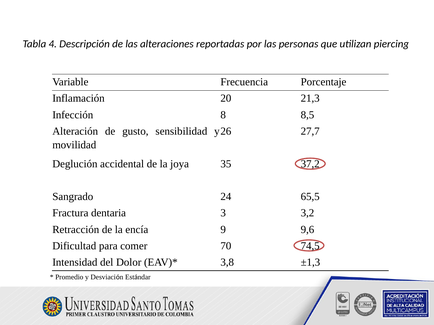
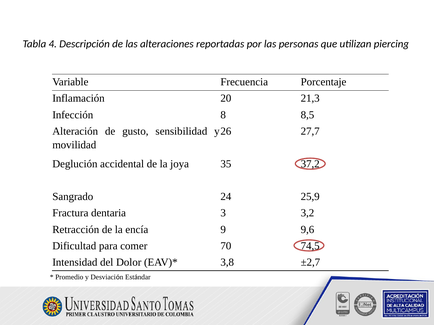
65,5: 65,5 -> 25,9
±1,3: ±1,3 -> ±2,7
